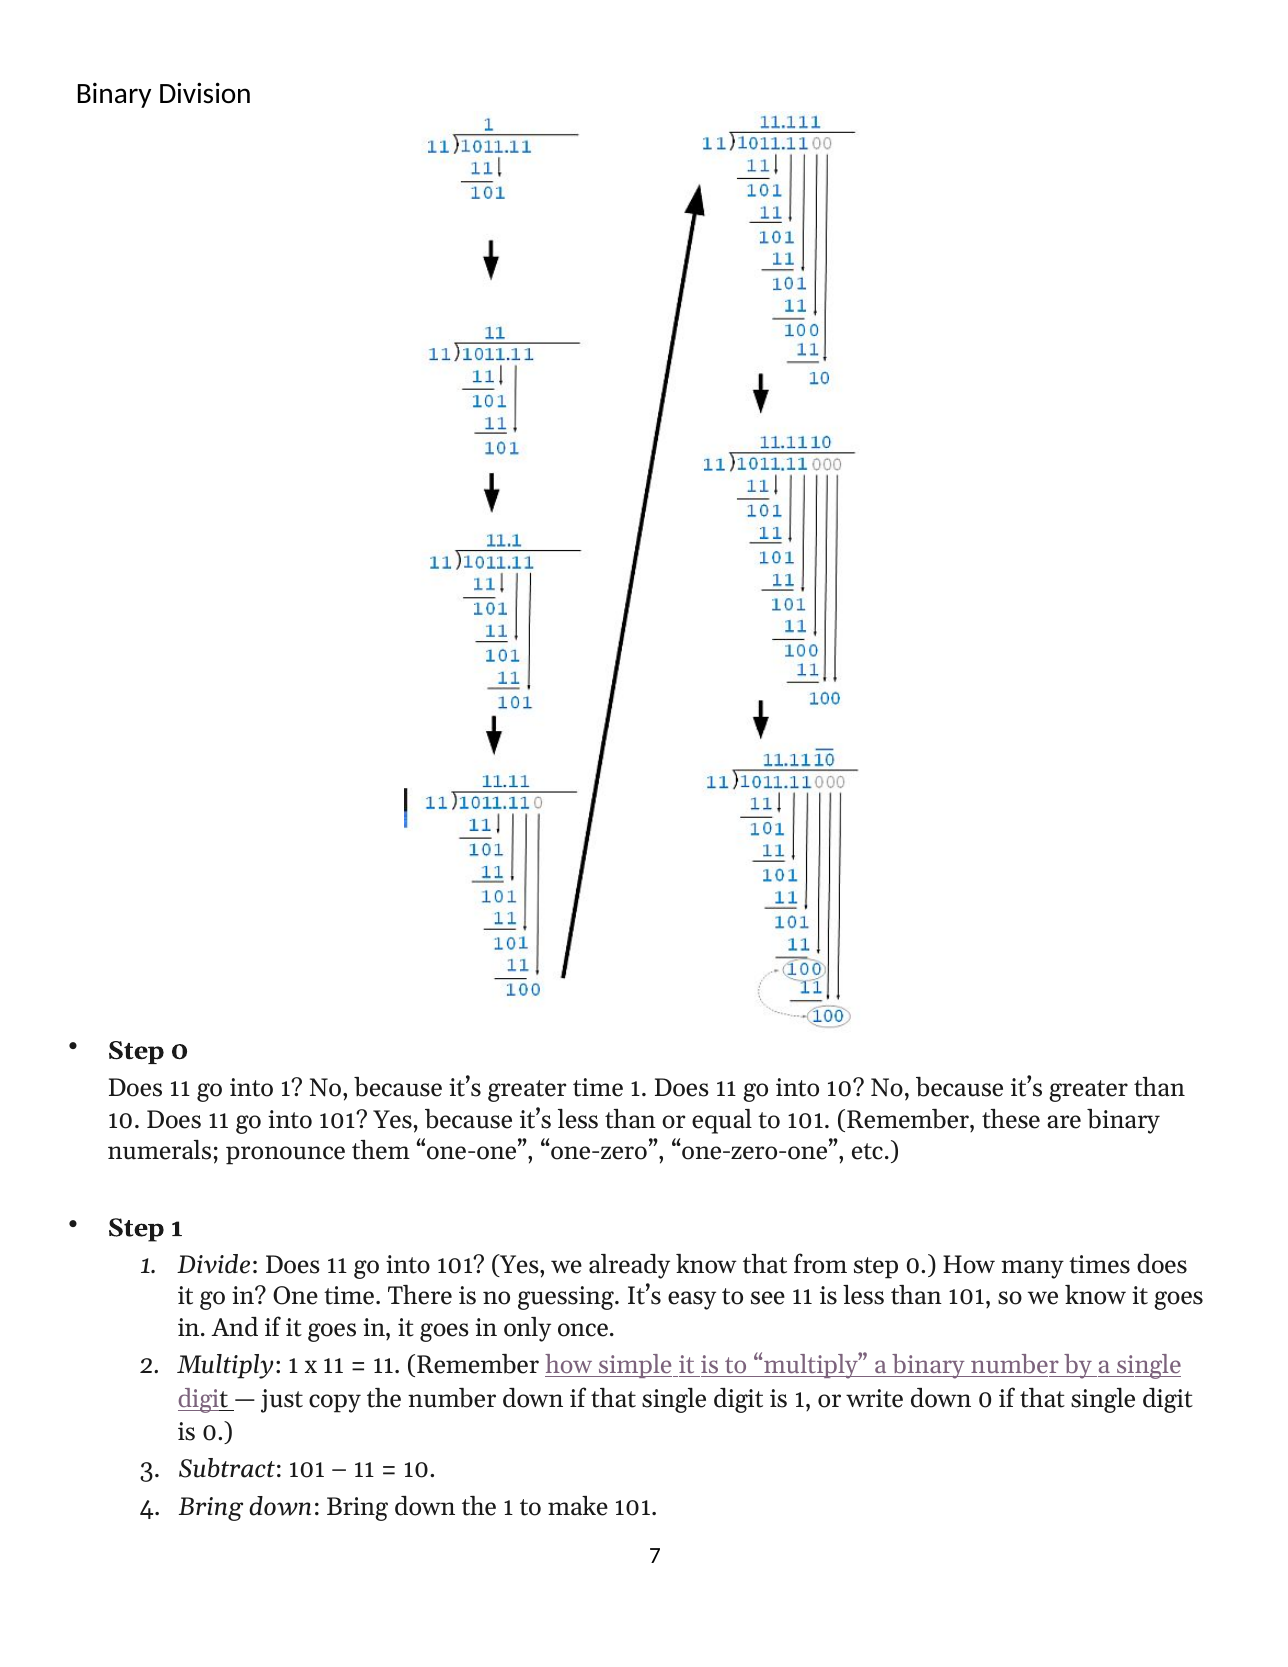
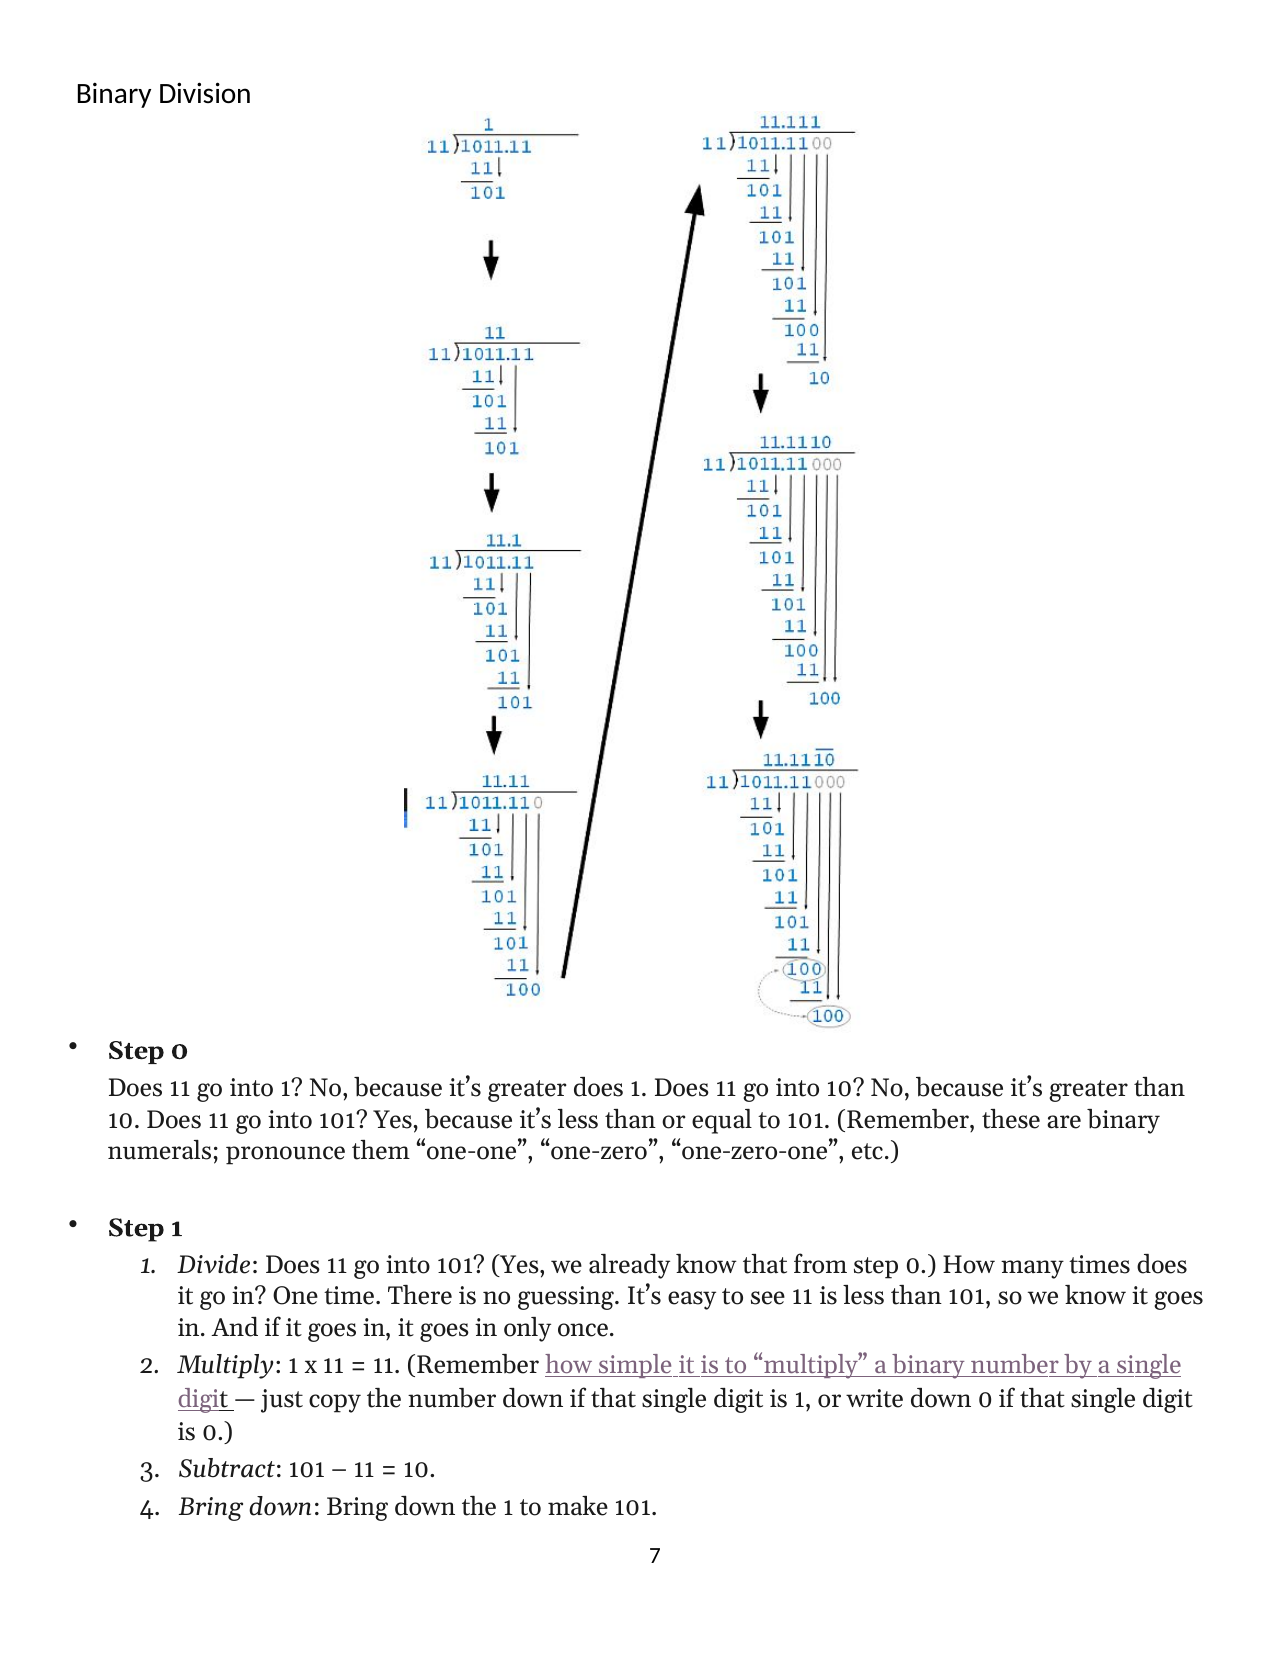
greater time: time -> does
